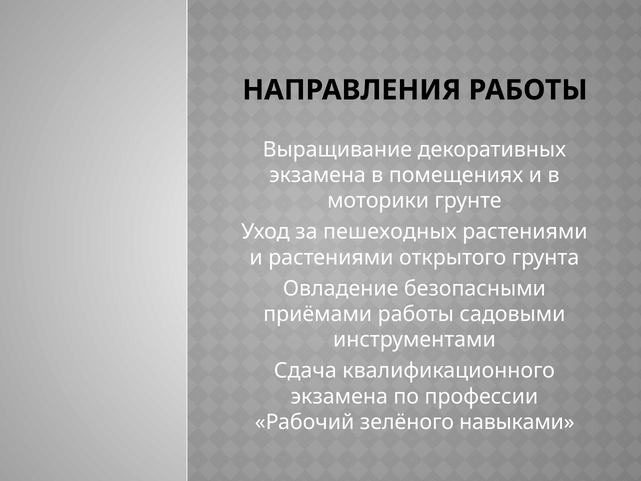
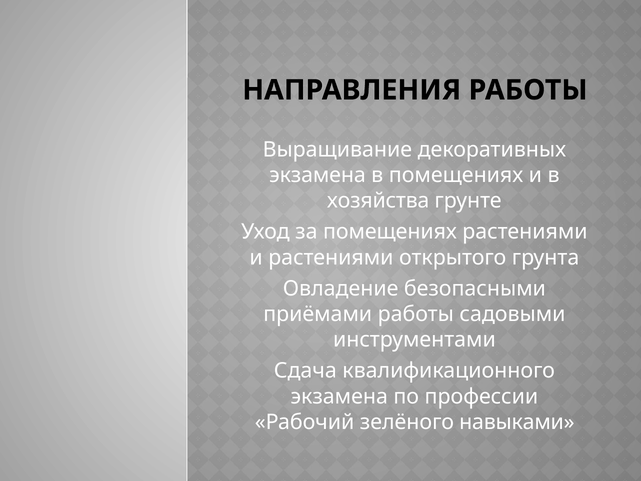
моторики: моторики -> хозяйства
за пешеходных: пешеходных -> помещениях
